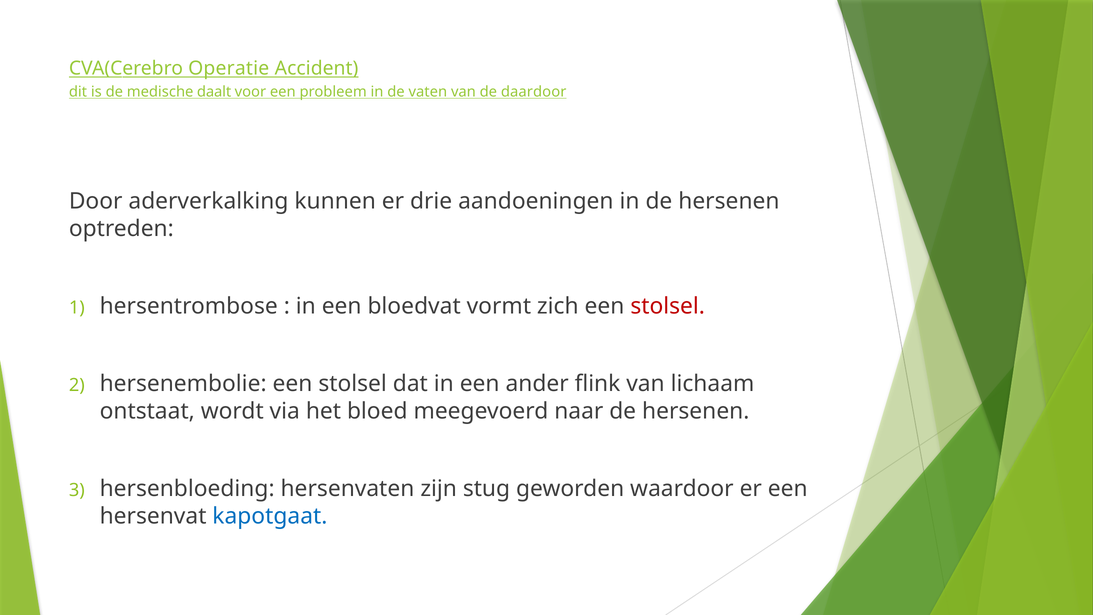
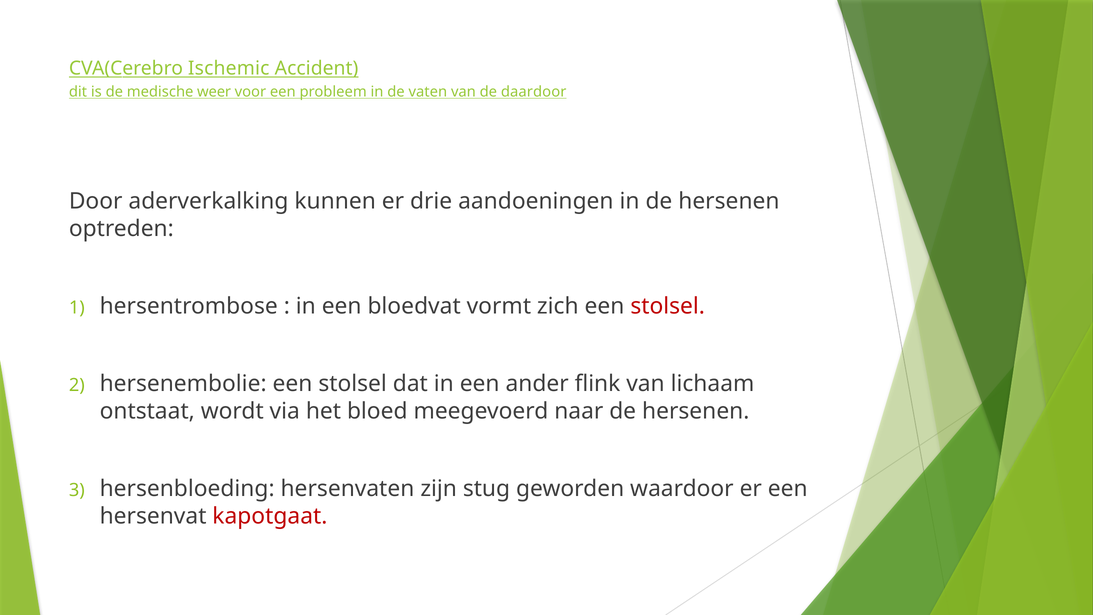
Operatie: Operatie -> Ischemic
daalt: daalt -> weer
kapotgaat colour: blue -> red
